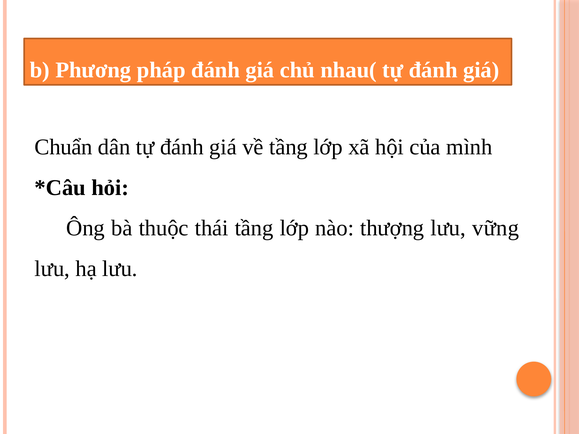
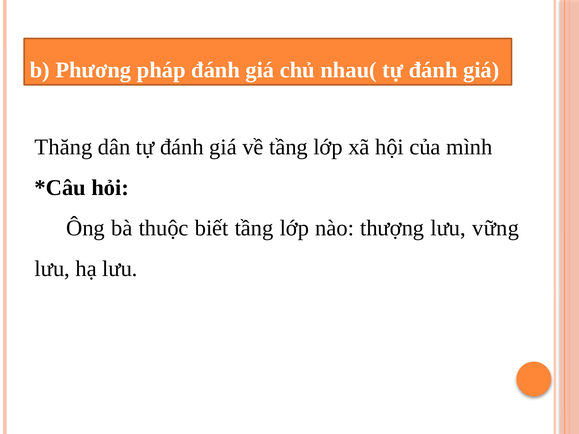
Chuẩn: Chuẩn -> Thăng
thái: thái -> biết
